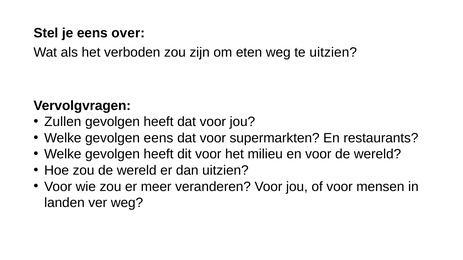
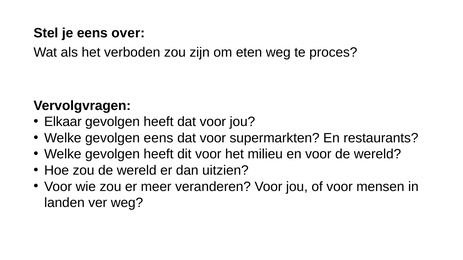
te uitzien: uitzien -> proces
Zullen: Zullen -> Elkaar
